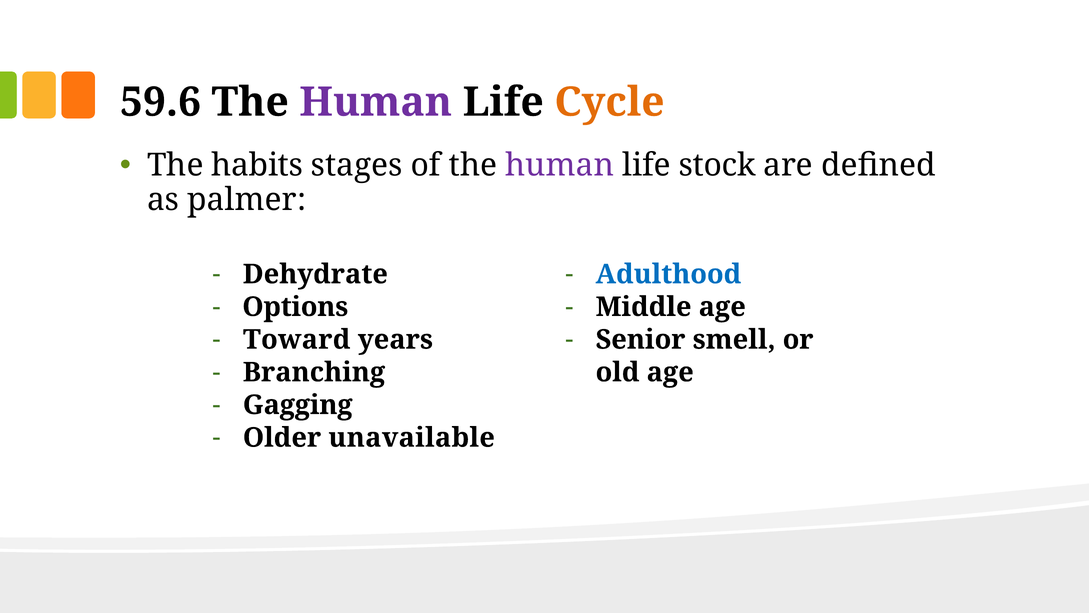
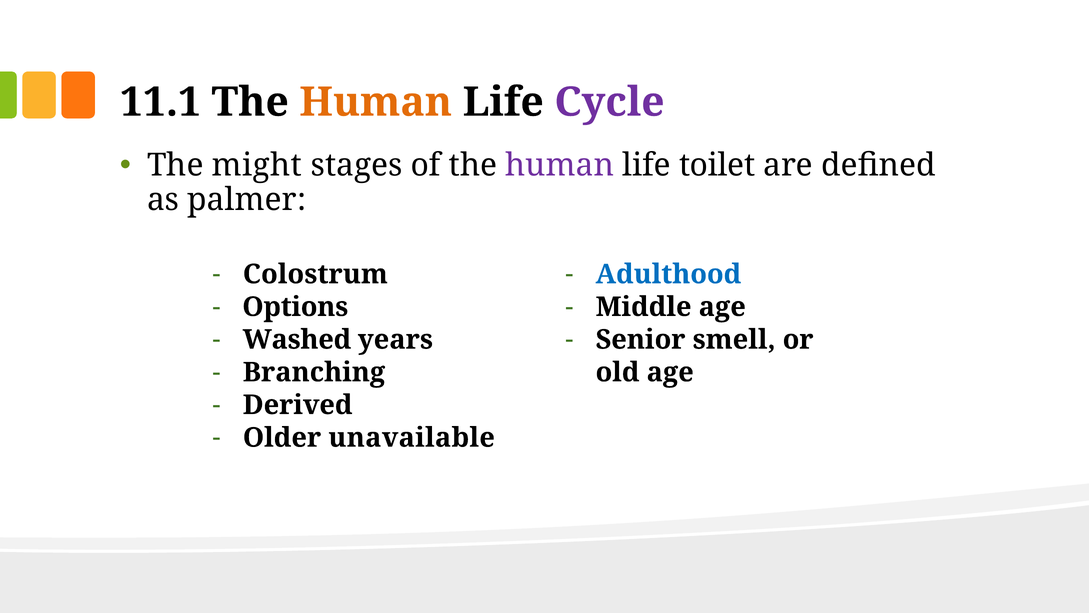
59.6: 59.6 -> 11.1
Human at (376, 102) colour: purple -> orange
Cycle colour: orange -> purple
habits: habits -> might
stock: stock -> toilet
Dehydrate: Dehydrate -> Colostrum
Toward: Toward -> Washed
Gagging: Gagging -> Derived
